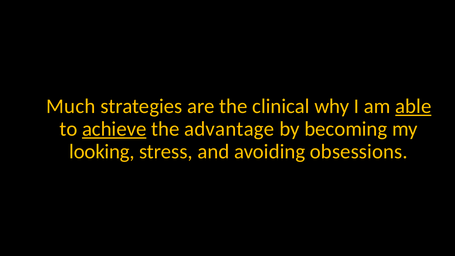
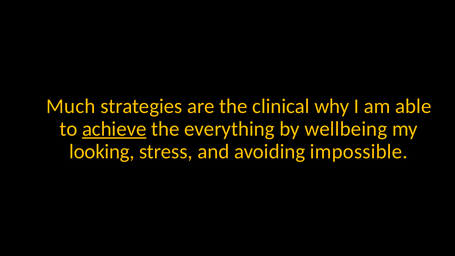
able underline: present -> none
advantage: advantage -> everything
becoming: becoming -> wellbeing
obsessions: obsessions -> impossible
